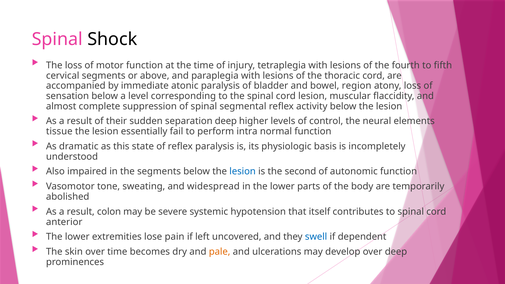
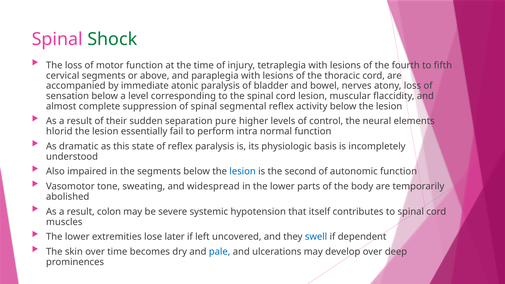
Shock colour: black -> green
region: region -> nerves
separation deep: deep -> pure
tissue: tissue -> hlorid
anterior: anterior -> muscles
pain: pain -> later
pale colour: orange -> blue
